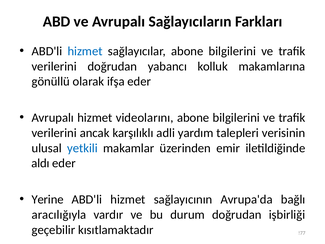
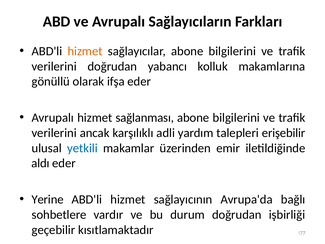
hizmet at (85, 51) colour: blue -> orange
videolarını: videolarını -> sağlanması
verisinin: verisinin -> erişebilir
aracılığıyla: aracılığıyla -> sohbetlere
